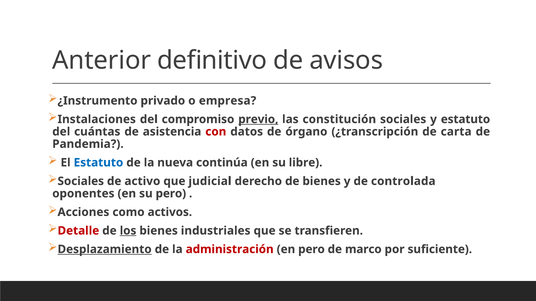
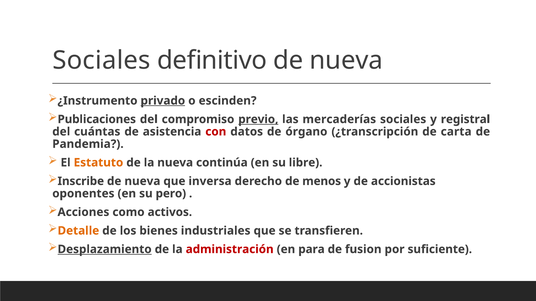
Anterior at (102, 60): Anterior -> Sociales
definitivo de avisos: avisos -> nueva
privado underline: none -> present
empresa: empresa -> escinden
Instalaciones: Instalaciones -> Publicaciones
constitución: constitución -> mercaderías
y estatuto: estatuto -> registral
Estatuto at (98, 163) colour: blue -> orange
Sociales at (81, 181): Sociales -> Inscribe
activo at (142, 181): activo -> nueva
judicial: judicial -> inversa
de bienes: bienes -> menos
controlada: controlada -> accionistas
Detalle colour: red -> orange
los underline: present -> none
en pero: pero -> para
marco: marco -> fusion
